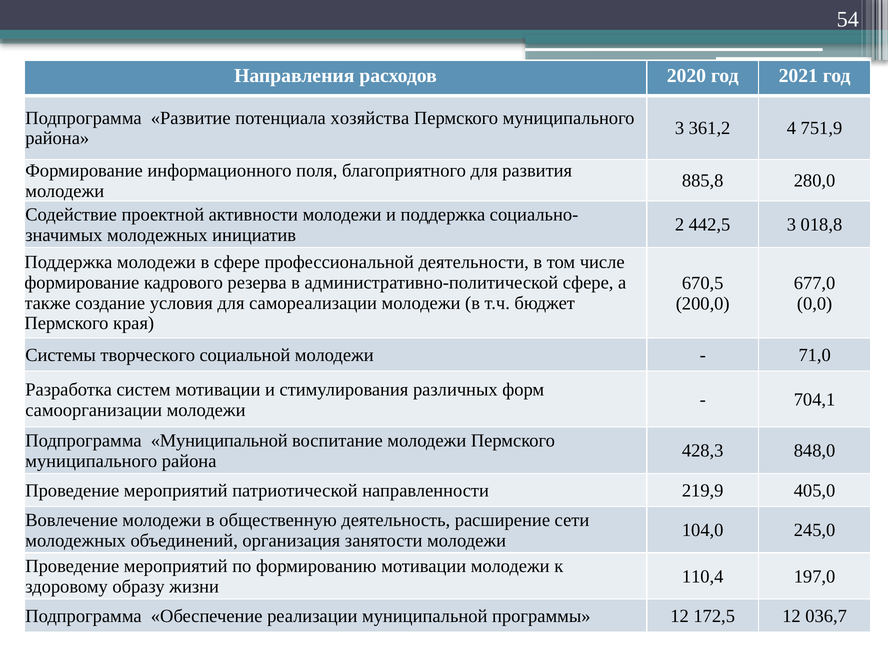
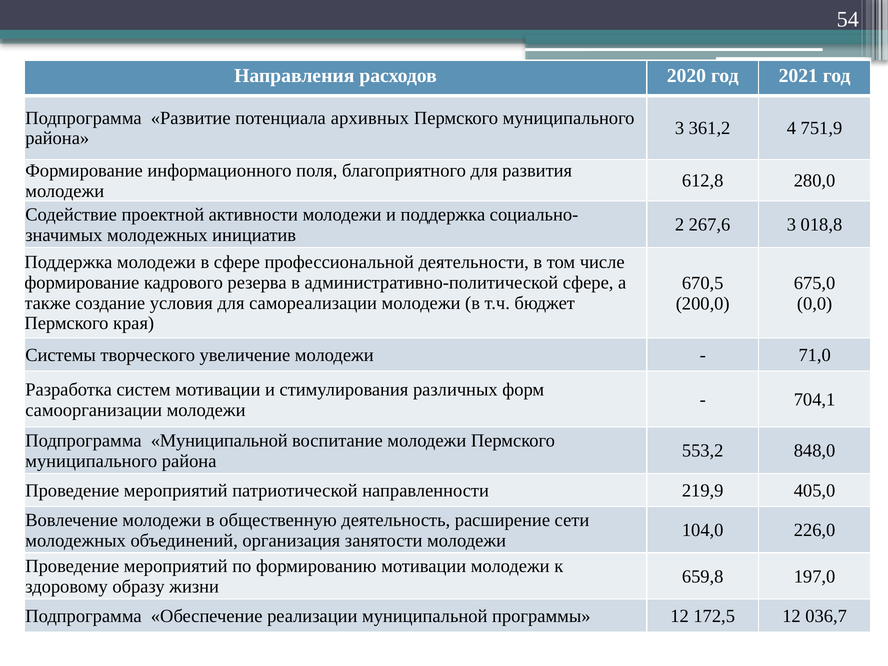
хозяйства: хозяйства -> архивных
885,8: 885,8 -> 612,8
442,5: 442,5 -> 267,6
677,0: 677,0 -> 675,0
социальной: социальной -> увеличение
428,3: 428,3 -> 553,2
245,0: 245,0 -> 226,0
110,4: 110,4 -> 659,8
